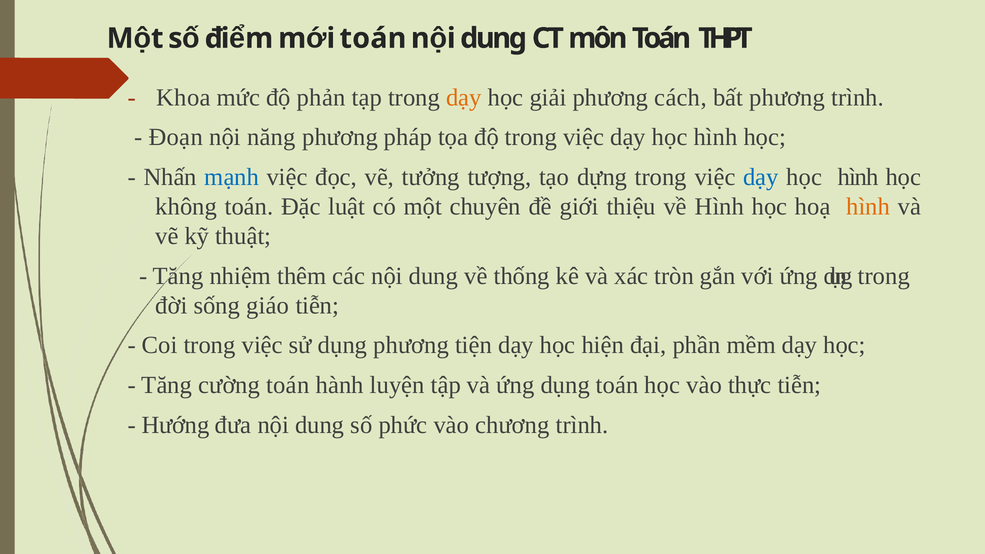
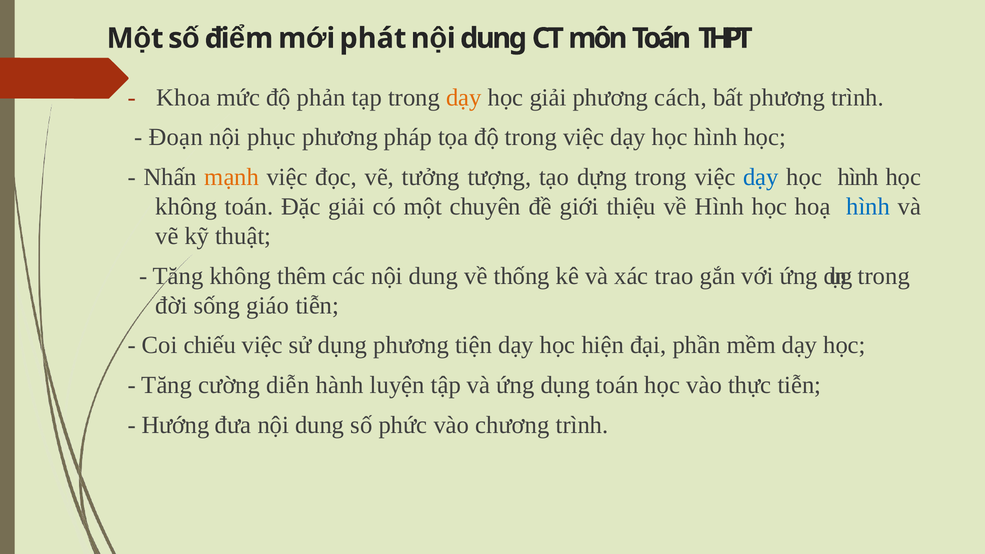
toán at (373, 38): toán -> phát
năng: năng -> phục
mạnh colour: blue -> orange
Đặc luật: luật -> giải
hình at (868, 207) colour: orange -> blue
Tăng nhiệm: nhiệm -> không
tròn: tròn -> trao
Coi trong: trong -> chiếu
cường toán: toán -> diễn
